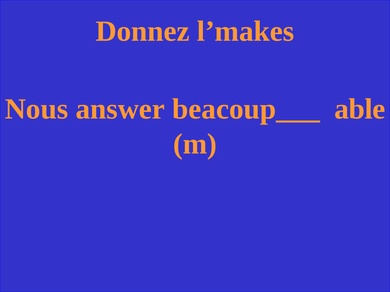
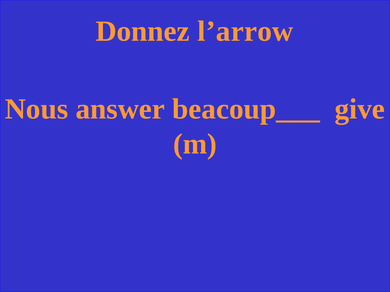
l’makes: l’makes -> l’arrow
able: able -> give
